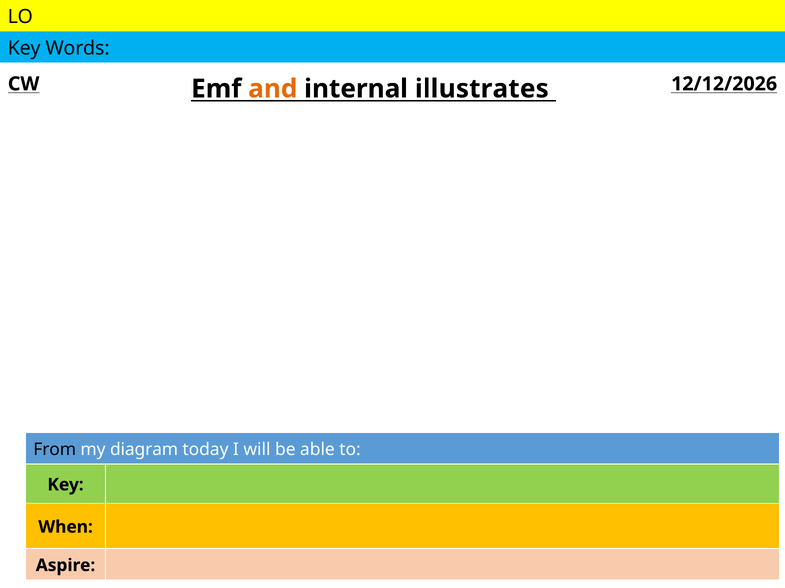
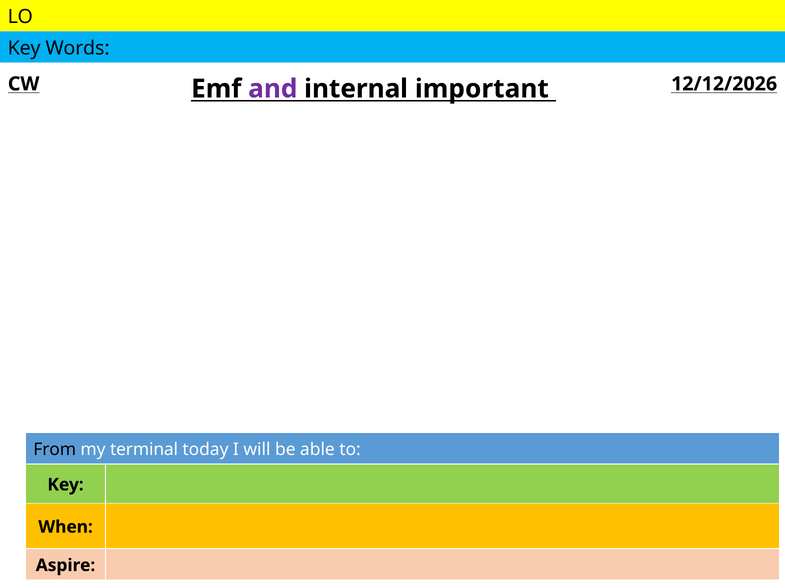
and colour: orange -> purple
illustrates: illustrates -> important
diagram: diagram -> terminal
